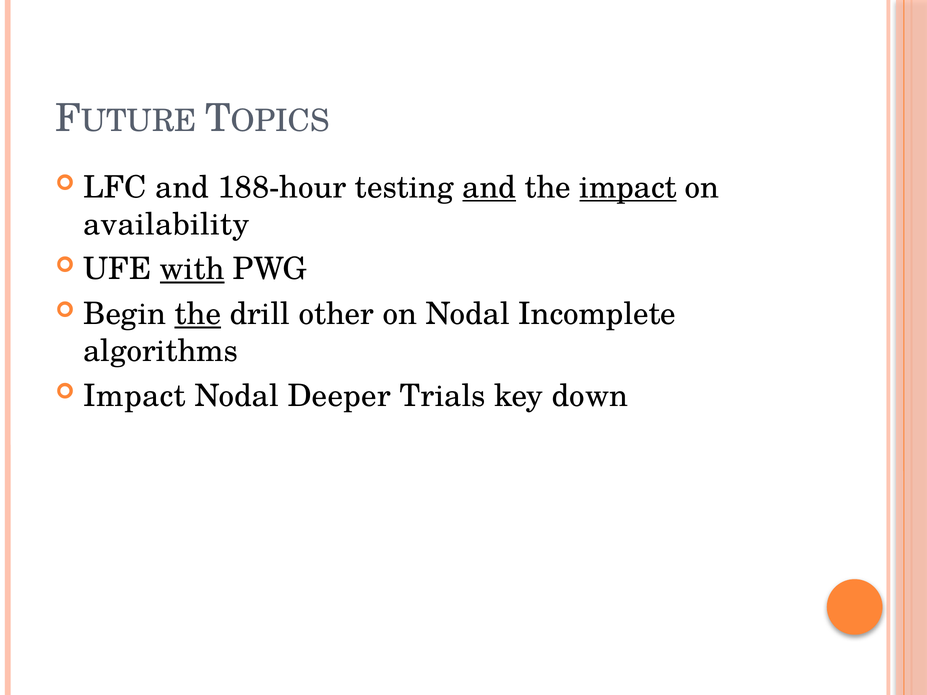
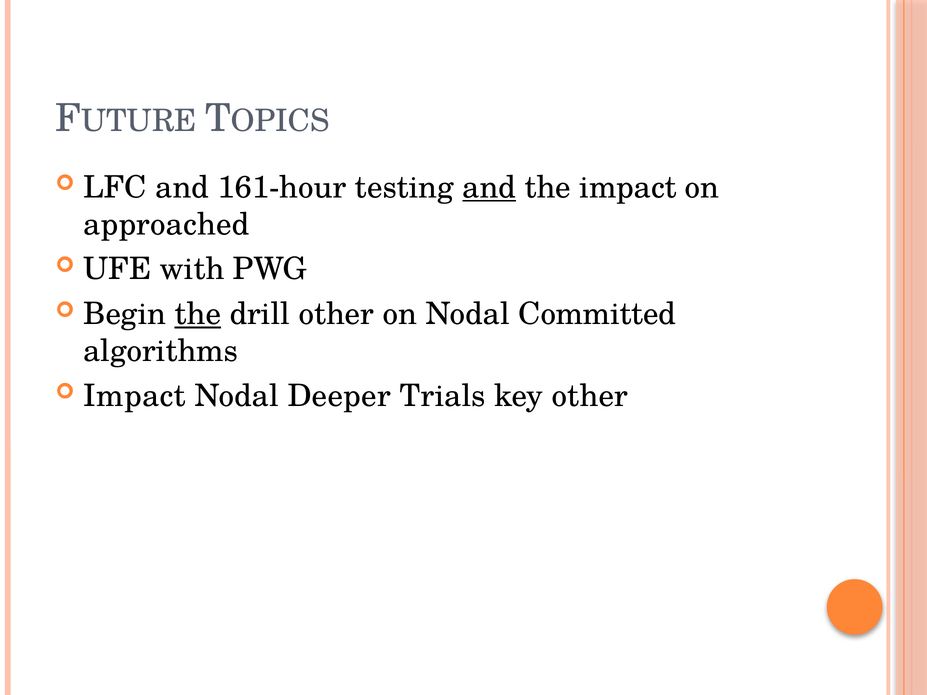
188-hour: 188-hour -> 161-hour
impact at (628, 187) underline: present -> none
availability: availability -> approached
with underline: present -> none
Incomplete: Incomplete -> Committed
key down: down -> other
